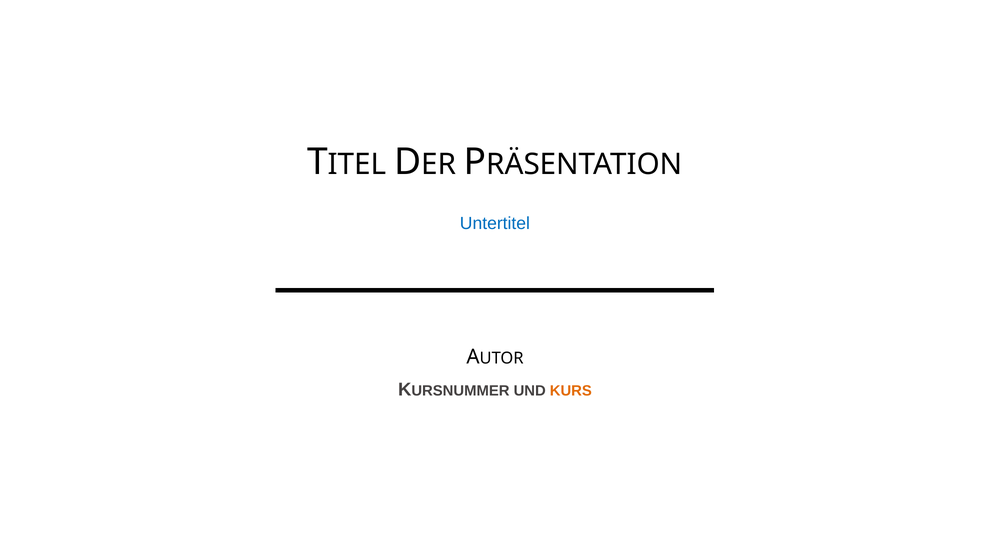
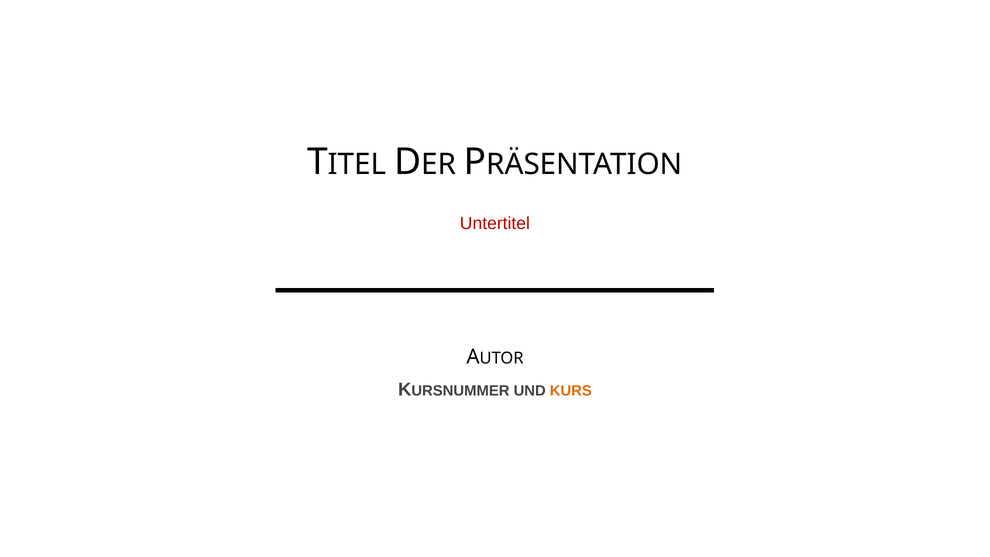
Untertitel colour: blue -> red
